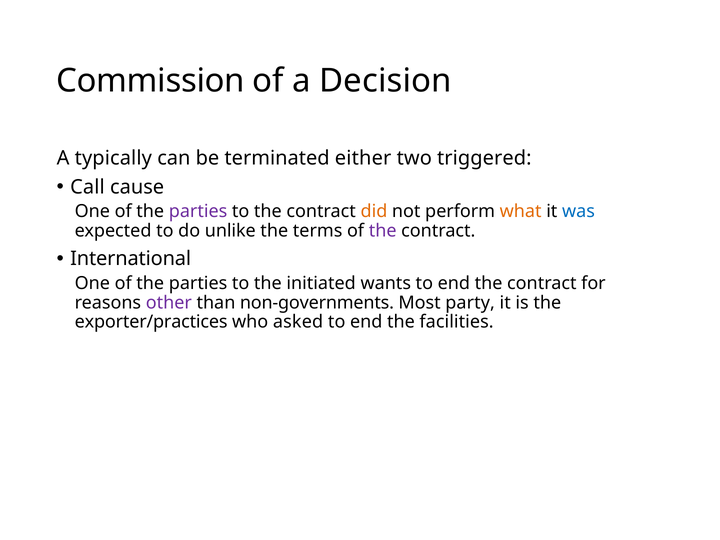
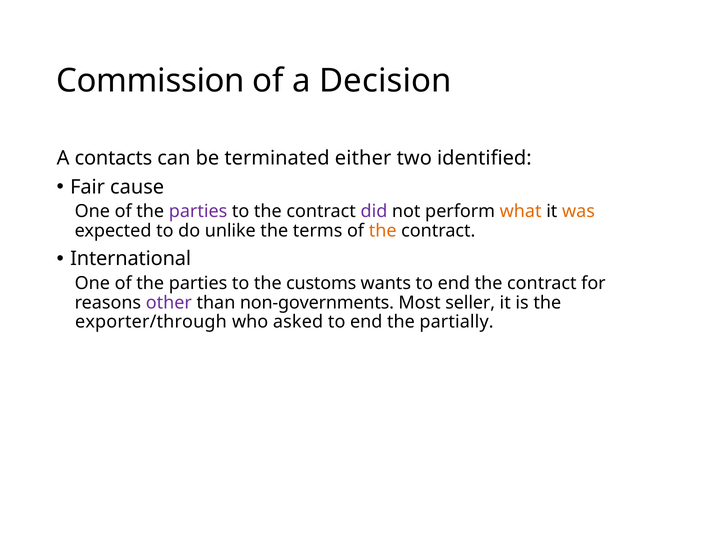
typically: typically -> contacts
triggered: triggered -> identified
Call: Call -> Fair
did colour: orange -> purple
was colour: blue -> orange
the at (383, 231) colour: purple -> orange
initiated: initiated -> customs
party: party -> seller
exporter/practices: exporter/practices -> exporter/through
facilities: facilities -> partially
